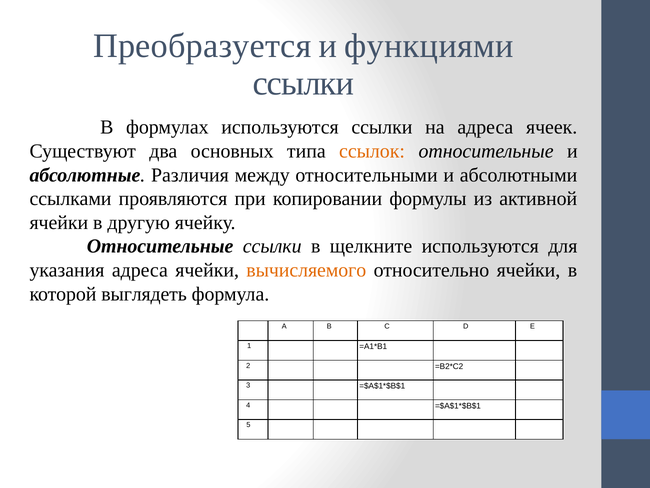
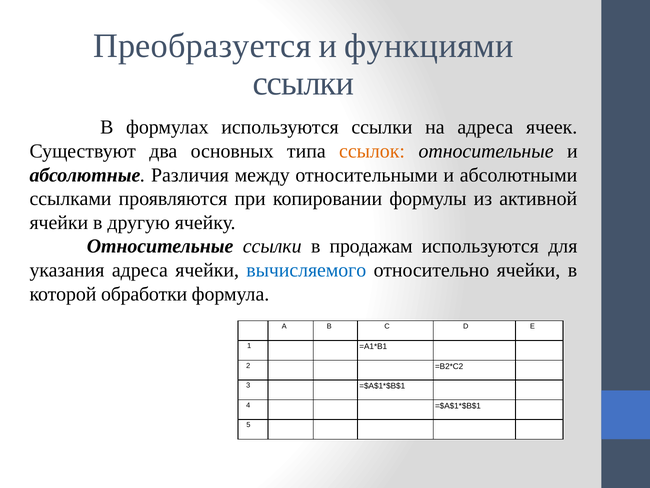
щелкните: щелкните -> продажам
вычисляемого colour: orange -> blue
выглядеть: выглядеть -> обработки
